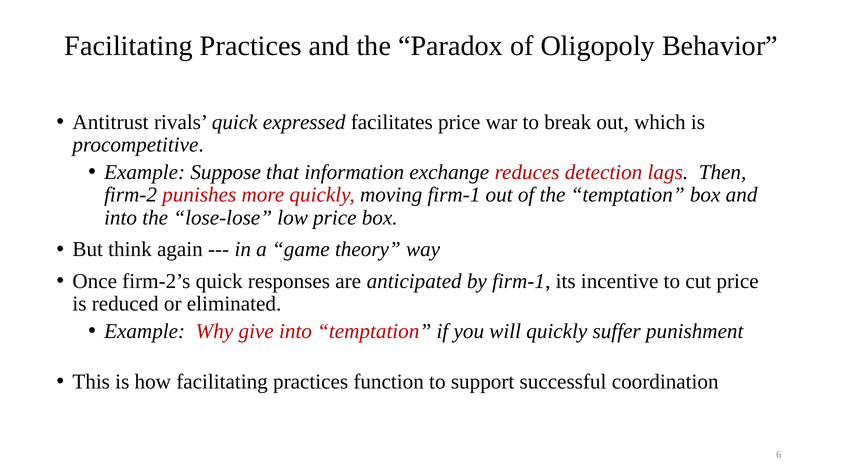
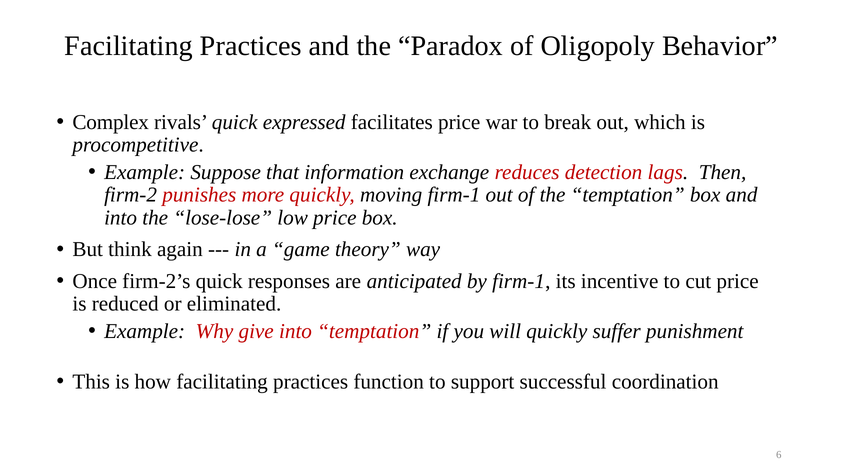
Antitrust: Antitrust -> Complex
